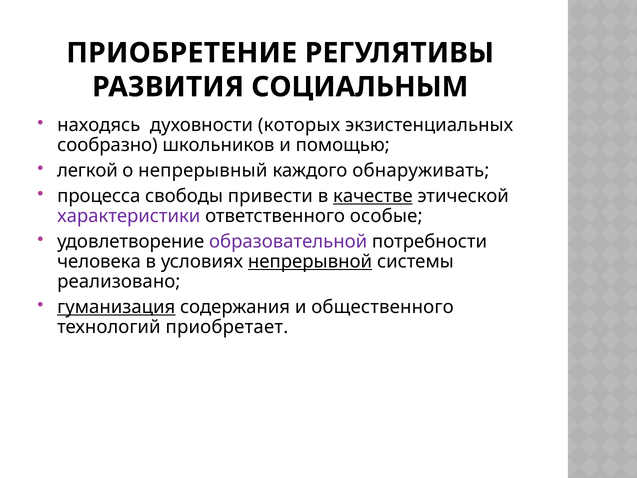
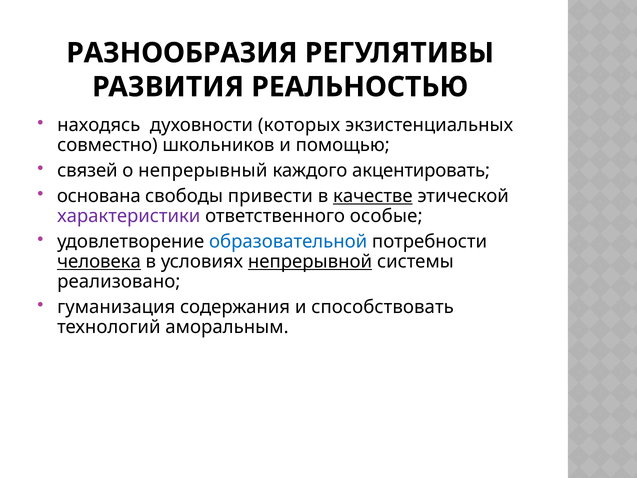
ПРИОБРЕТЕНИЕ: ПРИОБРЕТЕНИЕ -> РАЗНООБРАЗИЯ
СОЦИАЛЬНЫМ: СОЦИАЛЬНЫМ -> РЕАЛЬНОСТЬЮ
сообразно: сообразно -> совместно
легкой: легкой -> связей
обнаруживать: обнаруживать -> акцентировать
процесса: процесса -> основана
образовательной colour: purple -> blue
человека underline: none -> present
гуманизация underline: present -> none
общественного: общественного -> способствовать
приобретает: приобретает -> аморальным
